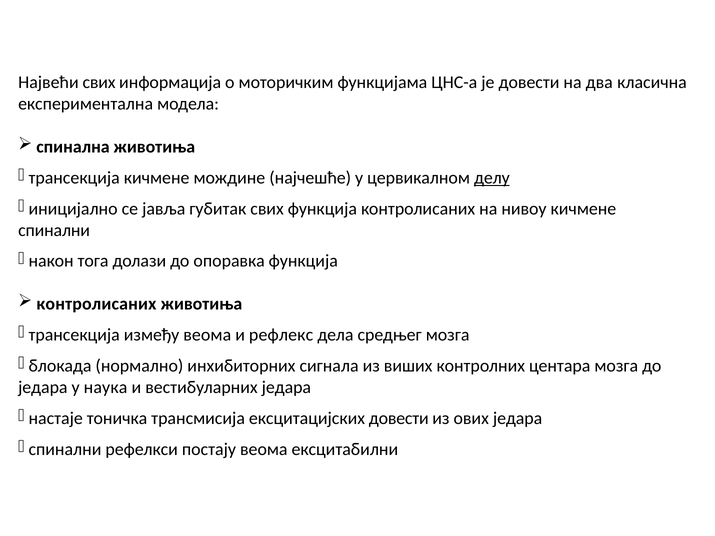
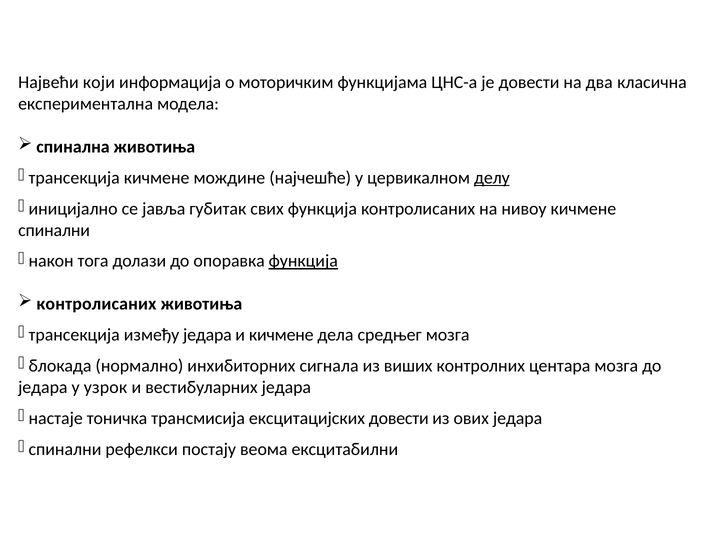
Највећи свих: свих -> који
функција at (303, 261) underline: none -> present
између веома: веома -> једара
и рефлекс: рефлекс -> кичмене
наука: наука -> узрок
